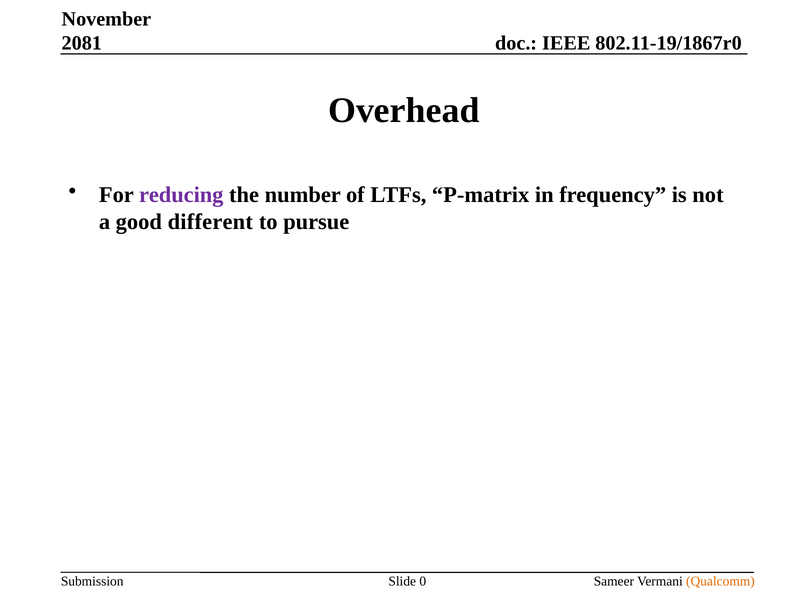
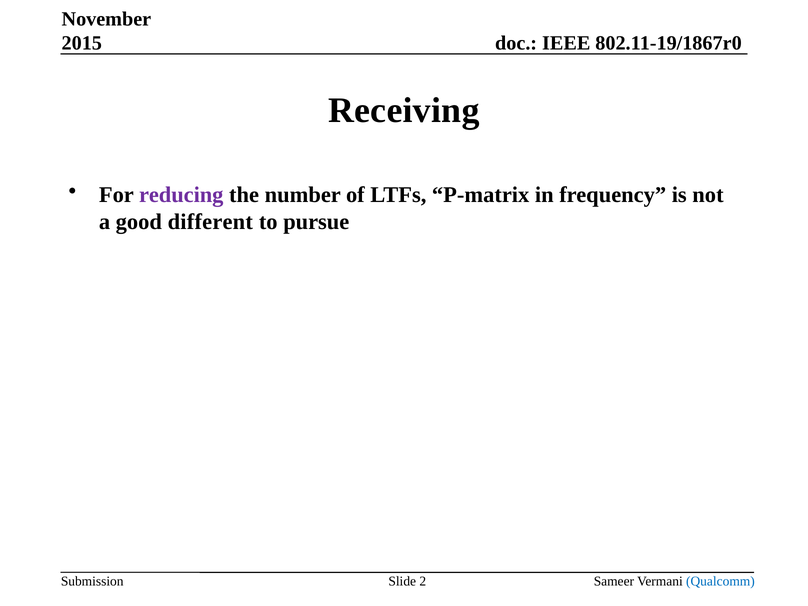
2081: 2081 -> 2015
Overhead: Overhead -> Receiving
0: 0 -> 2
Qualcomm colour: orange -> blue
